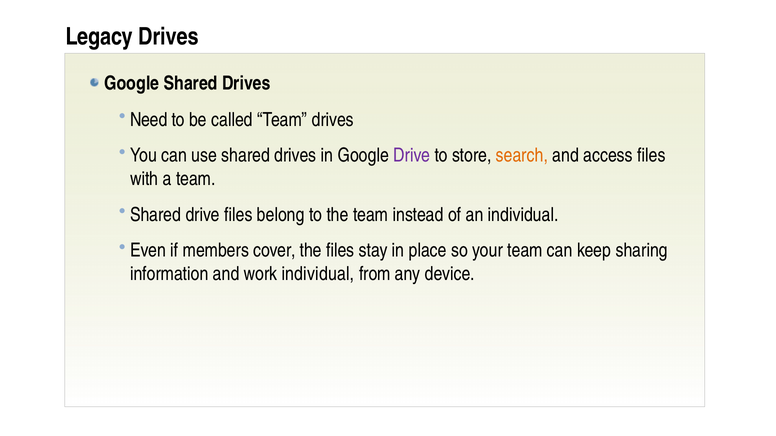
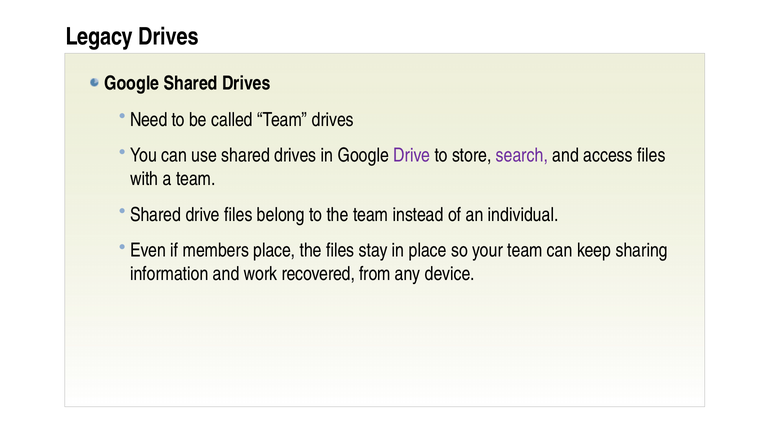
search colour: orange -> purple
members cover: cover -> place
work individual: individual -> recovered
